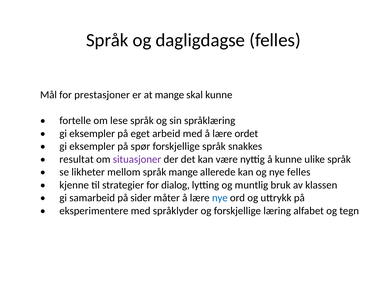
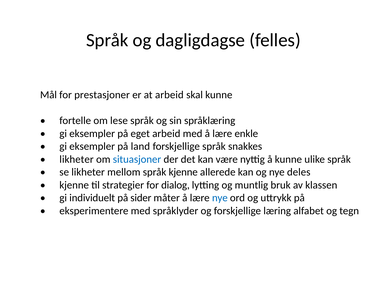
at mange: mange -> arbeid
ordet: ordet -> enkle
spør: spør -> land
resultat at (77, 159): resultat -> likheter
situasjoner colour: purple -> blue
språk mange: mange -> kjenne
nye felles: felles -> deles
samarbeid: samarbeid -> individuelt
